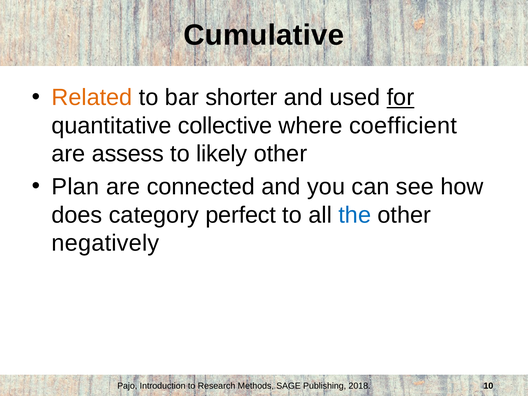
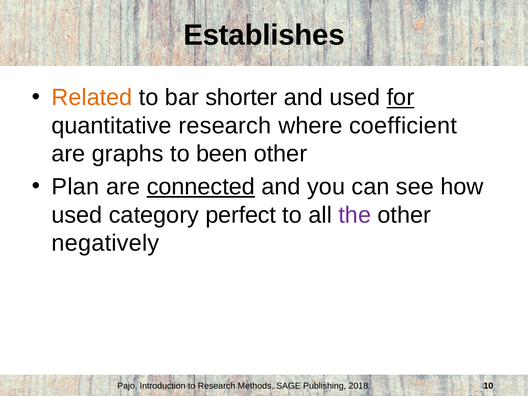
Cumulative: Cumulative -> Establishes
quantitative collective: collective -> research
assess: assess -> graphs
likely: likely -> been
connected underline: none -> present
does at (77, 215): does -> used
the colour: blue -> purple
